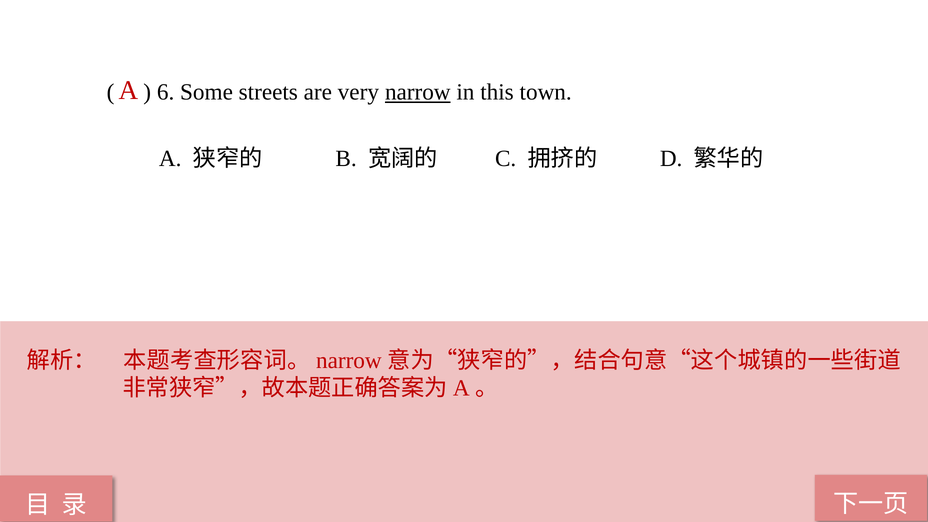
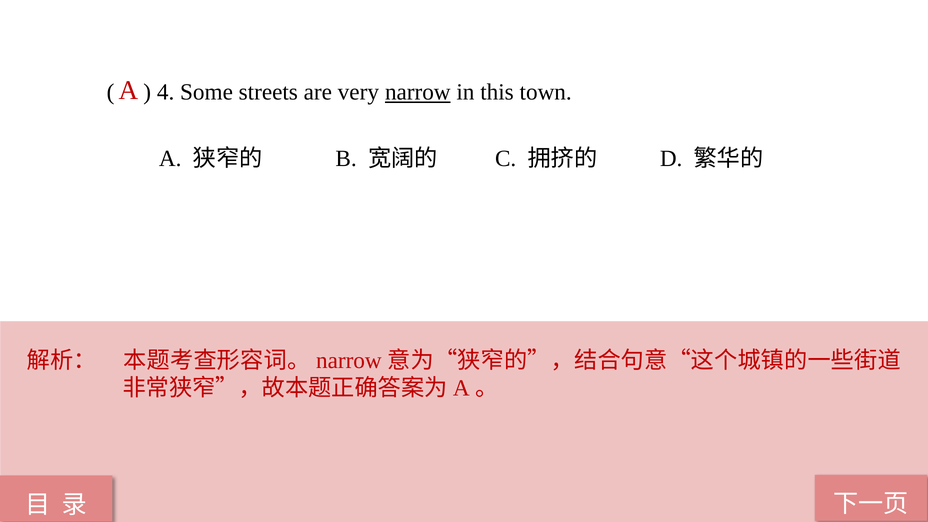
6: 6 -> 4
